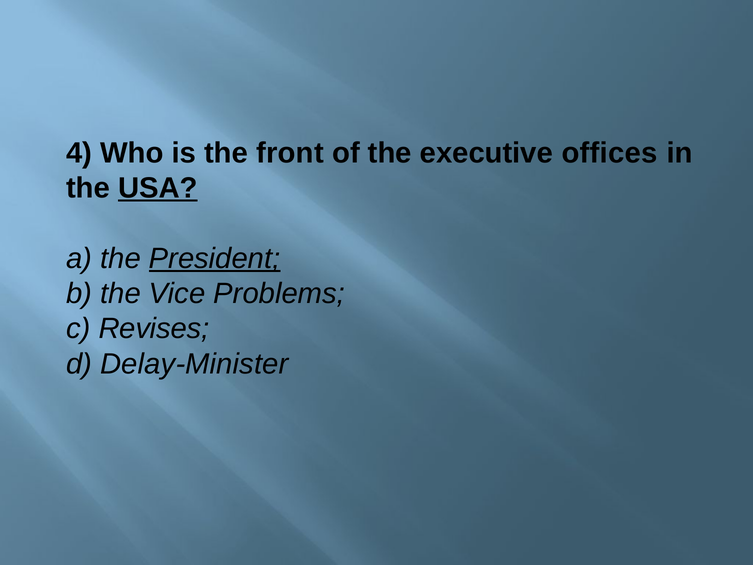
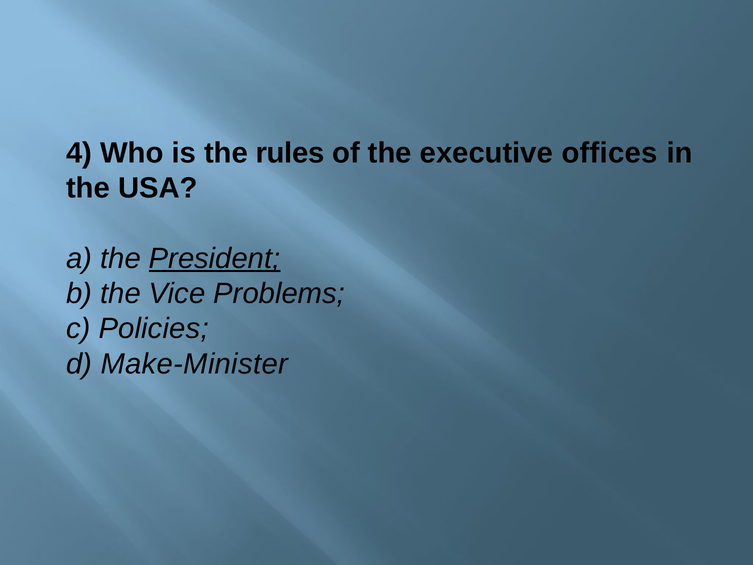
front: front -> rules
USA underline: present -> none
Revises: Revises -> Policies
Delay-Minister: Delay-Minister -> Make-Minister
